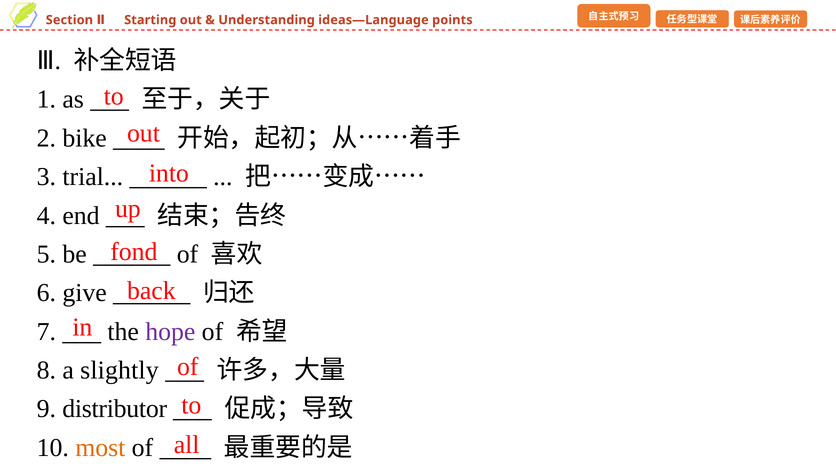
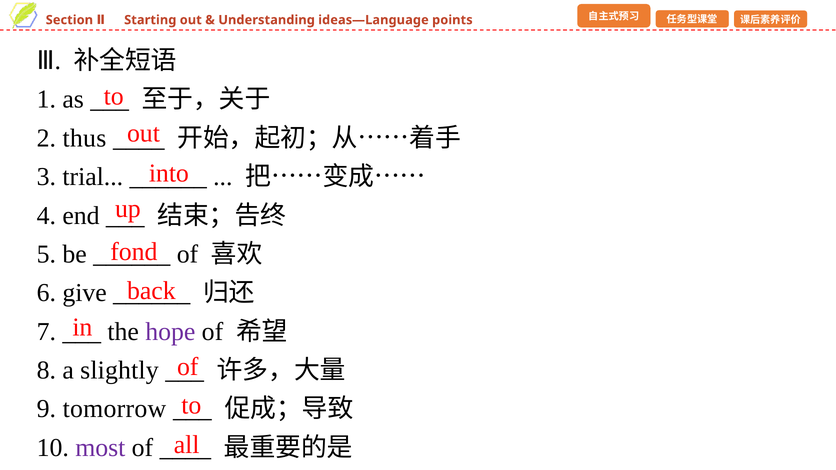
bike: bike -> thus
distributor: distributor -> tomorrow
most colour: orange -> purple
